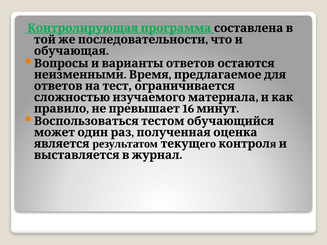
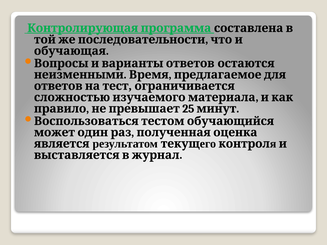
16: 16 -> 25
